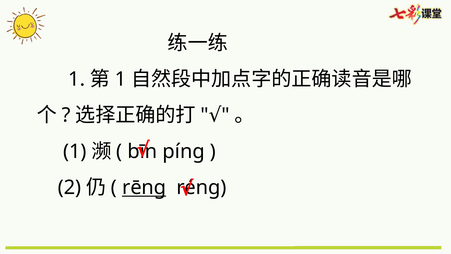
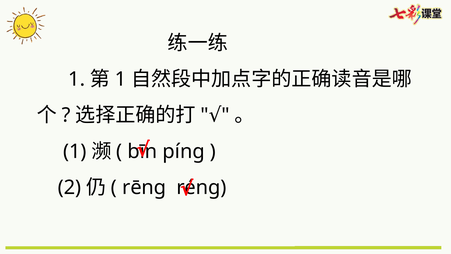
rēng underline: present -> none
